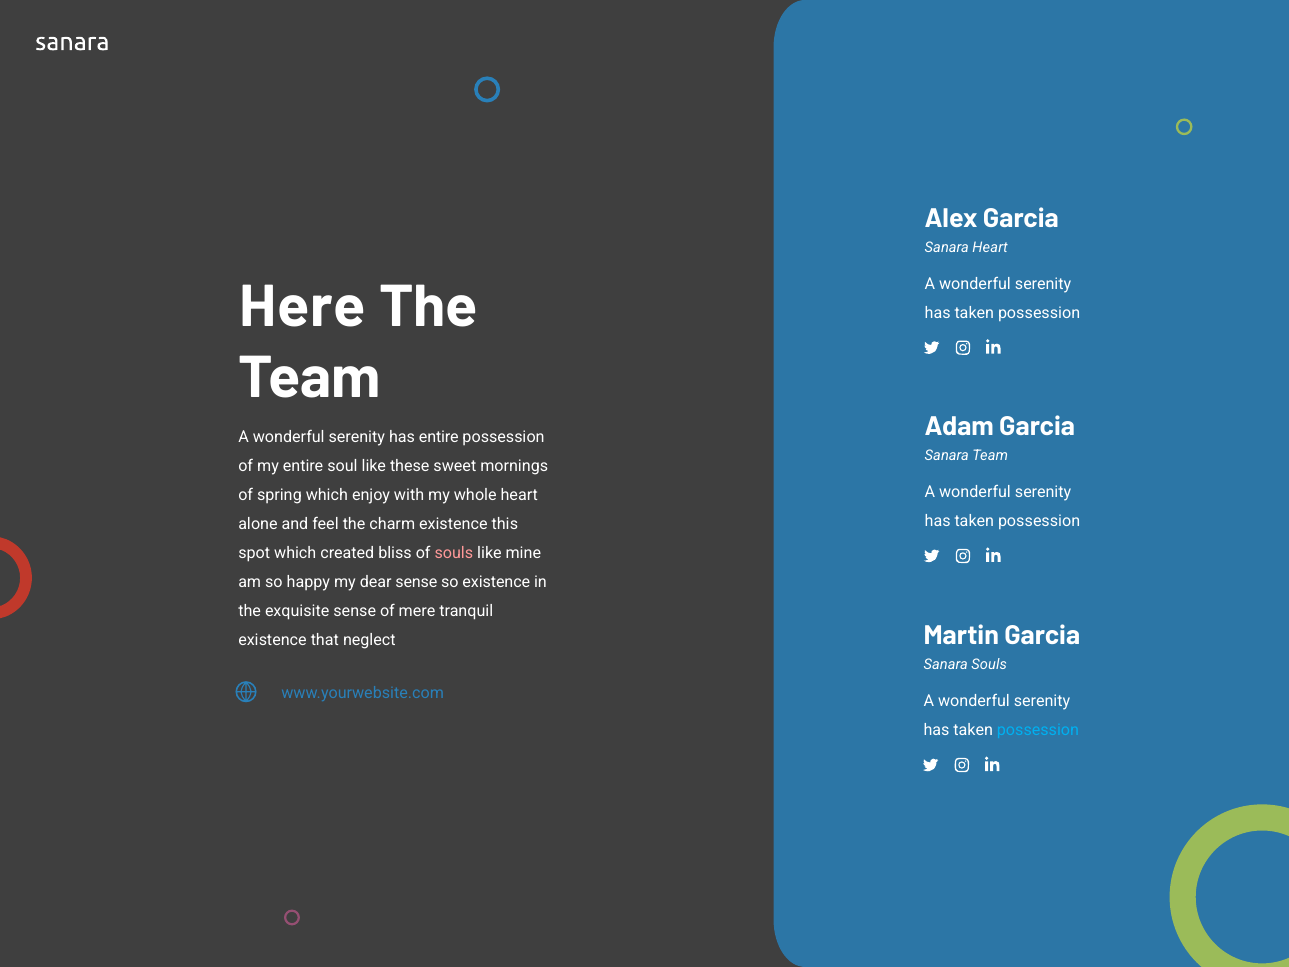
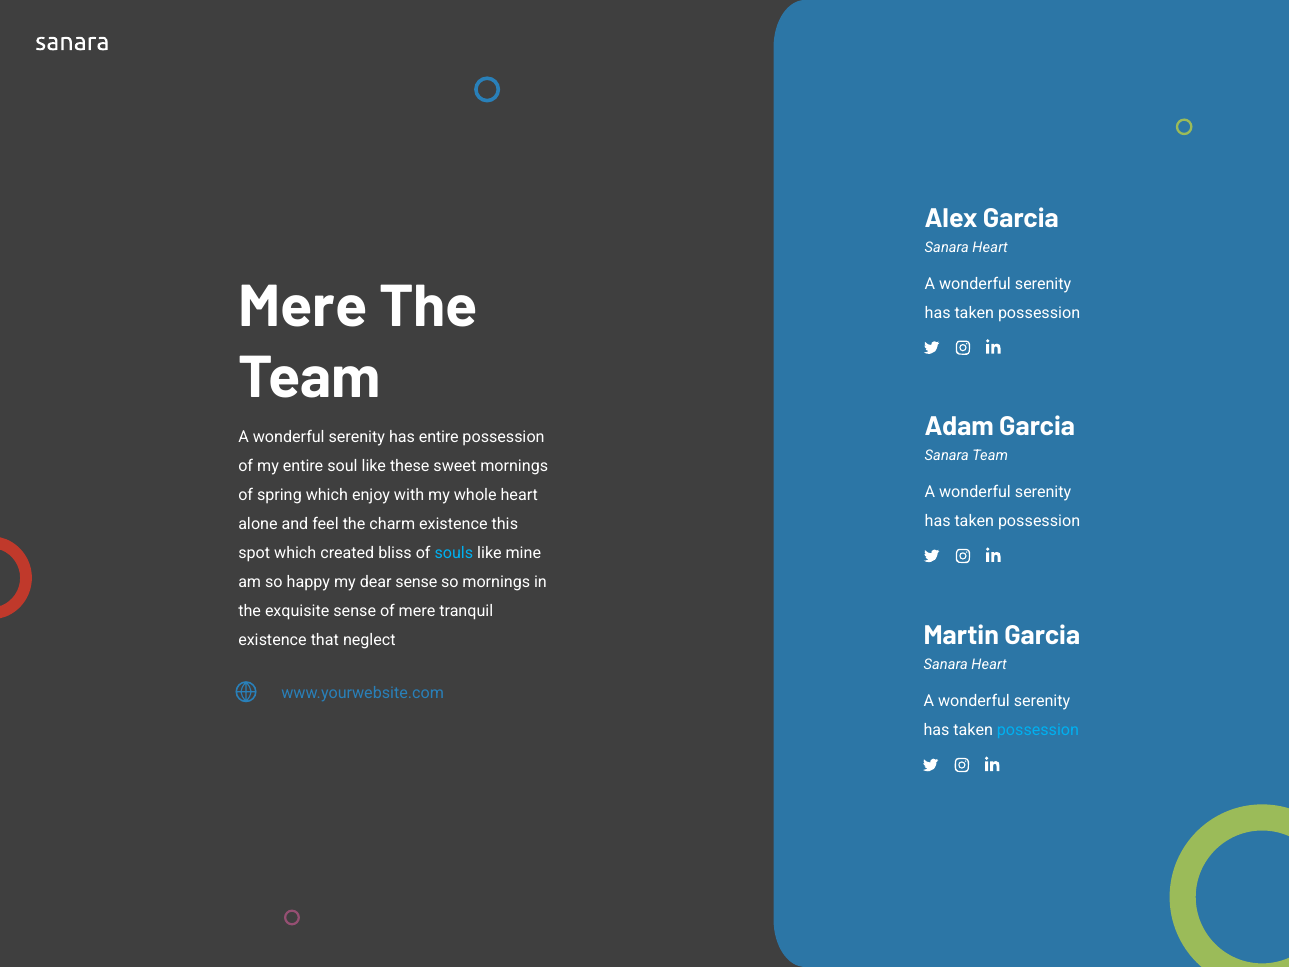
Here at (303, 307): Here -> Mere
souls at (454, 553) colour: pink -> light blue
so existence: existence -> mornings
Souls at (989, 665): Souls -> Heart
